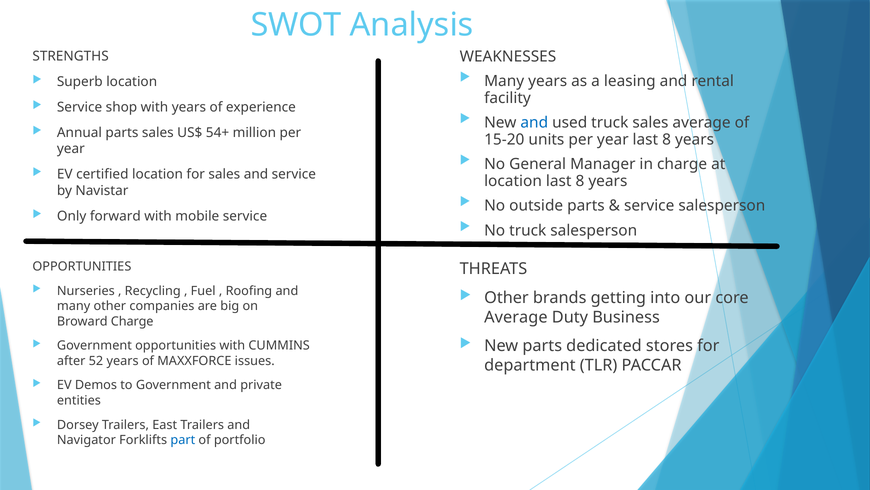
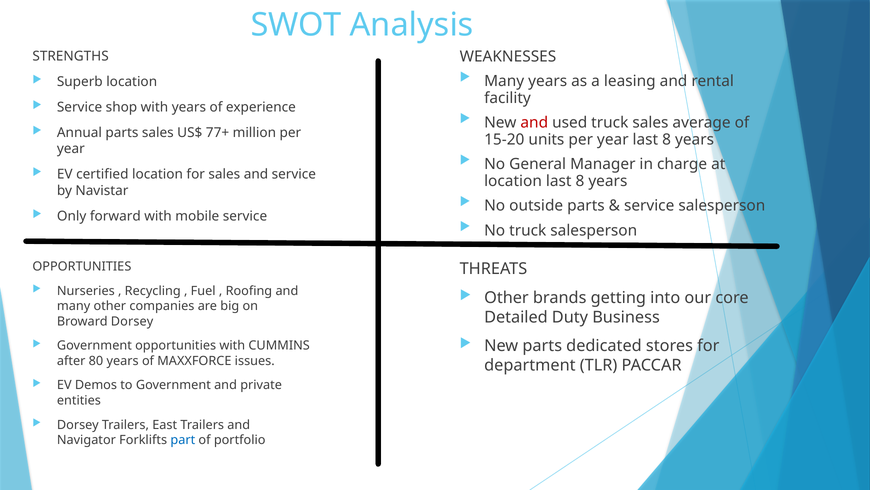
and at (534, 123) colour: blue -> red
54+: 54+ -> 77+
Average at (516, 317): Average -> Detailed
Broward Charge: Charge -> Dorsey
52: 52 -> 80
